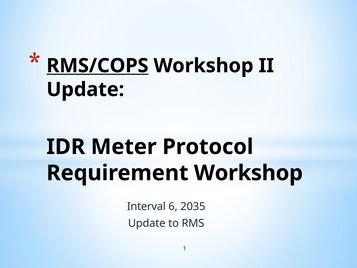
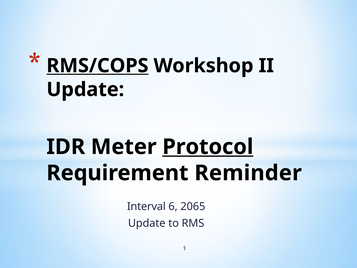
Protocol underline: none -> present
Requirement Workshop: Workshop -> Reminder
2035: 2035 -> 2065
